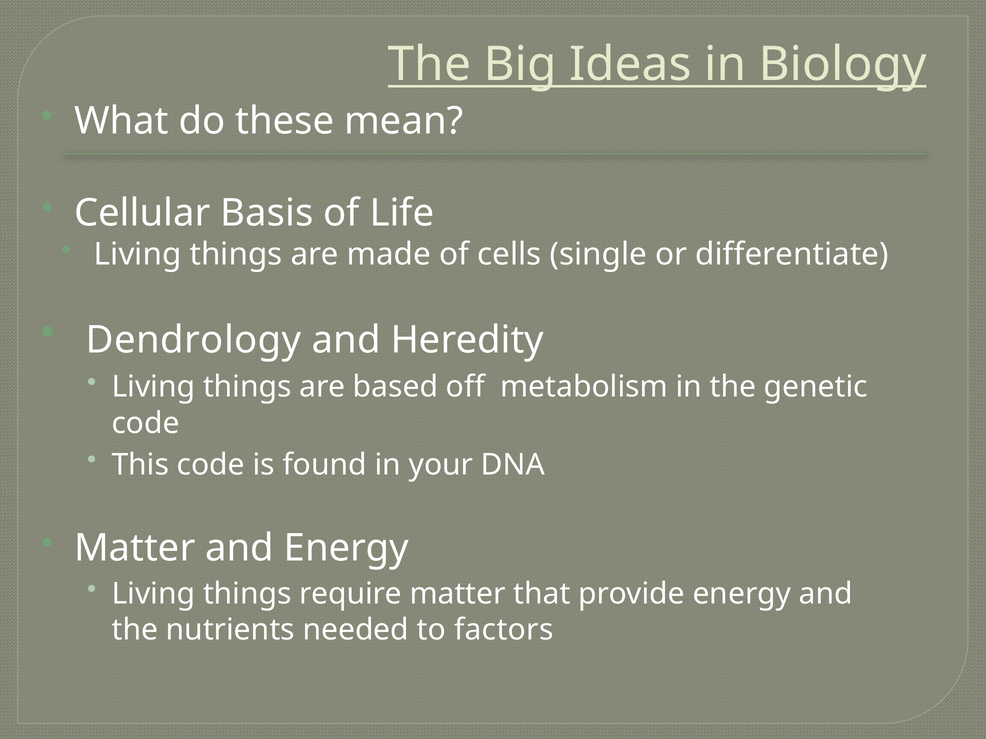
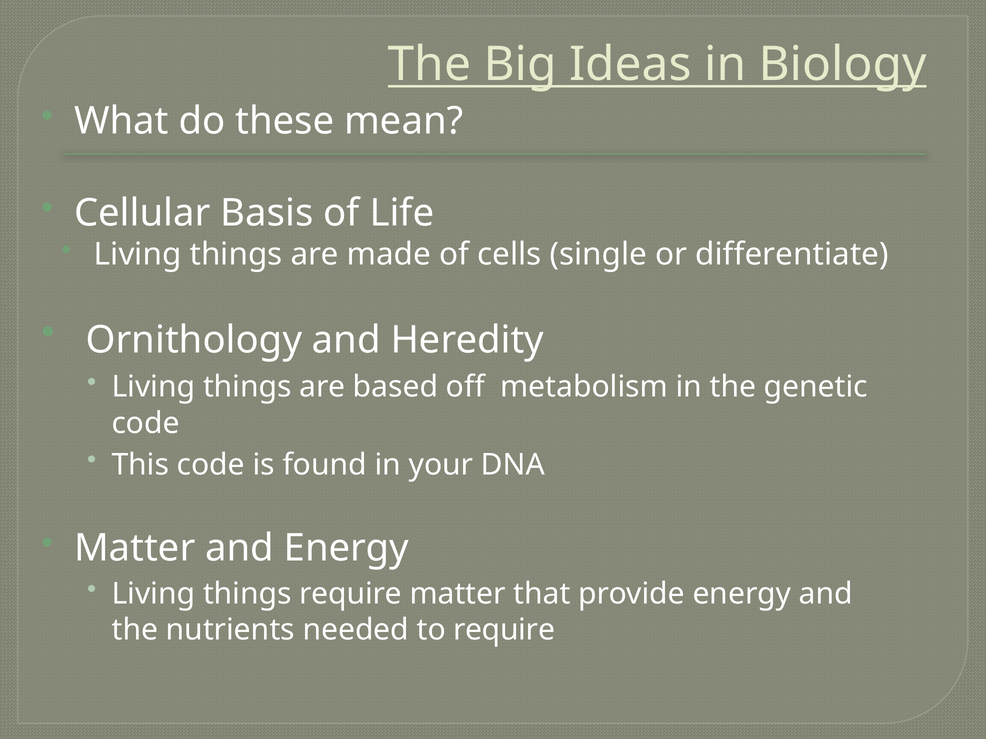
Dendrology: Dendrology -> Ornithology
to factors: factors -> require
